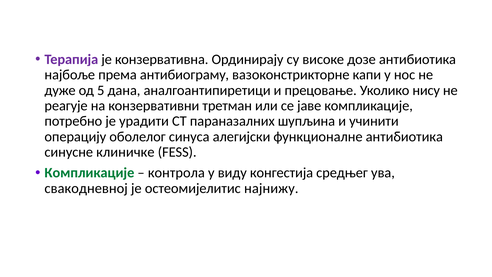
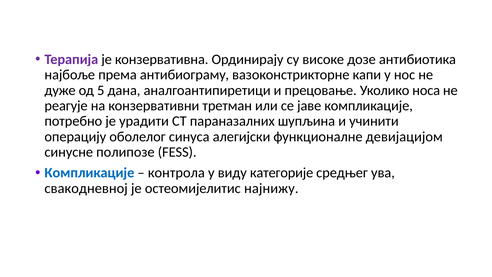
нису: нису -> носа
функционалне антибиотика: антибиотика -> девијацијом
клиничке: клиничке -> полипозе
Компликације at (89, 173) colour: green -> blue
конгестија: конгестија -> категорије
